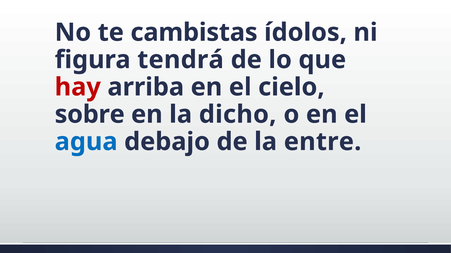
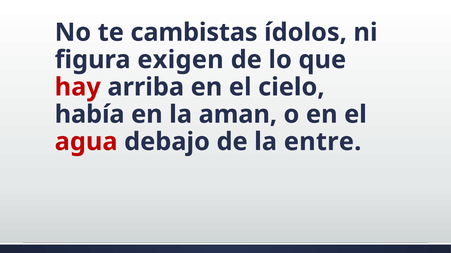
tendrá: tendrá -> exigen
sobre: sobre -> había
dicho: dicho -> aman
agua colour: blue -> red
